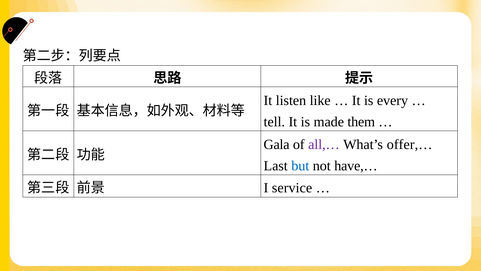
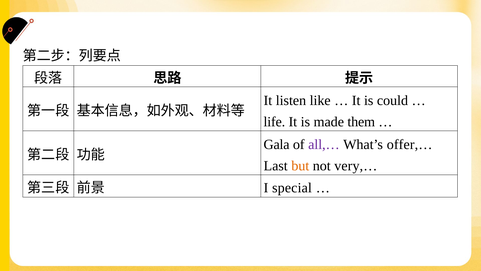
every: every -> could
tell: tell -> life
but colour: blue -> orange
have,…: have,… -> very,…
service: service -> special
